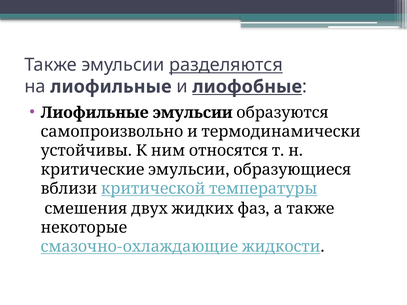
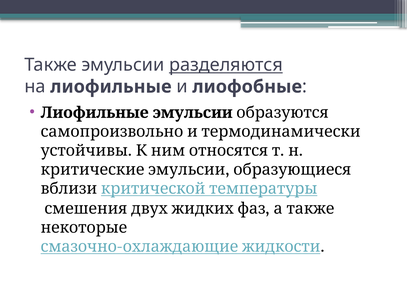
лиофобные underline: present -> none
